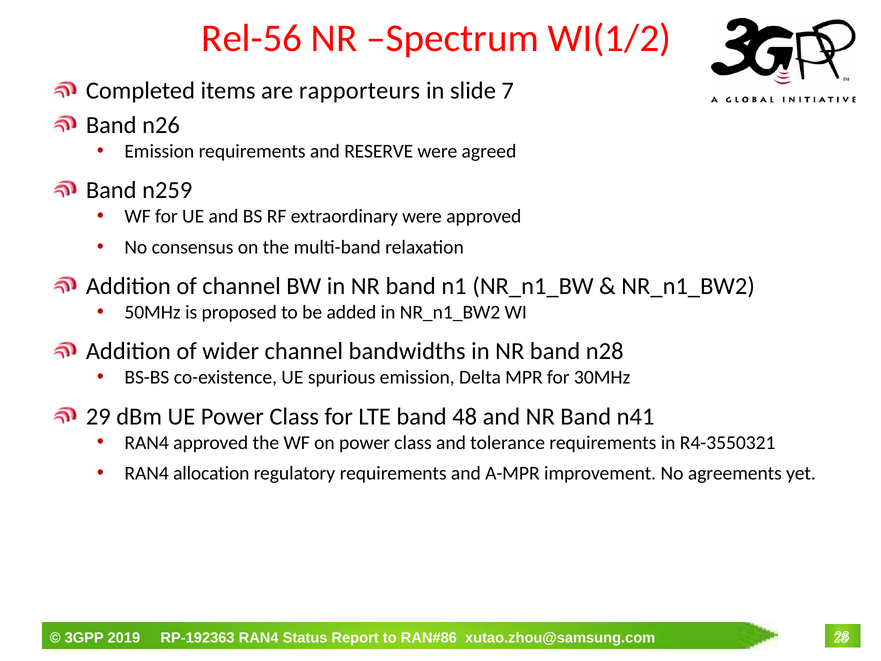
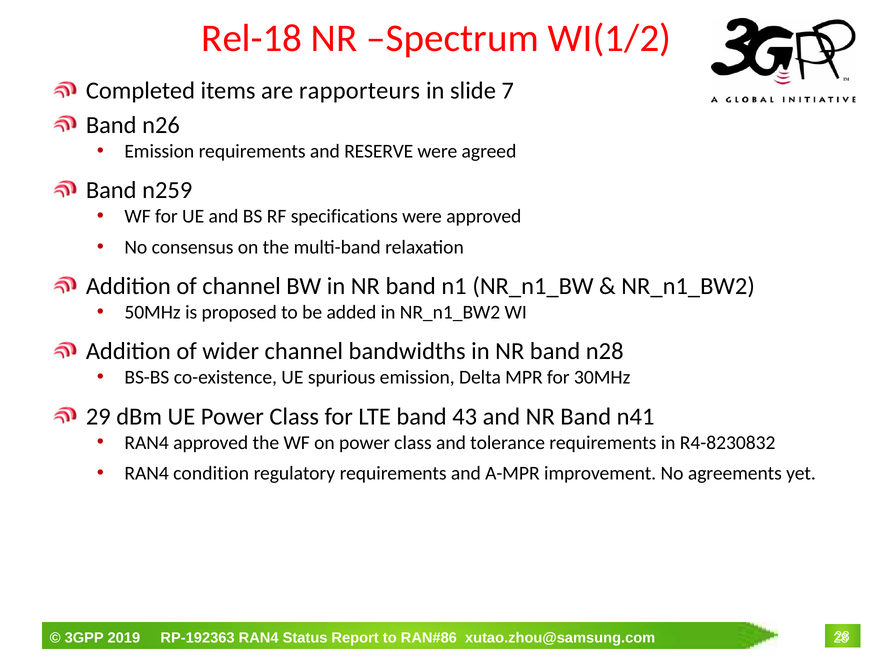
Rel-56: Rel-56 -> Rel-18
extraordinary: extraordinary -> specifications
48: 48 -> 43
R4-3550321: R4-3550321 -> R4-8230832
allocation: allocation -> condition
